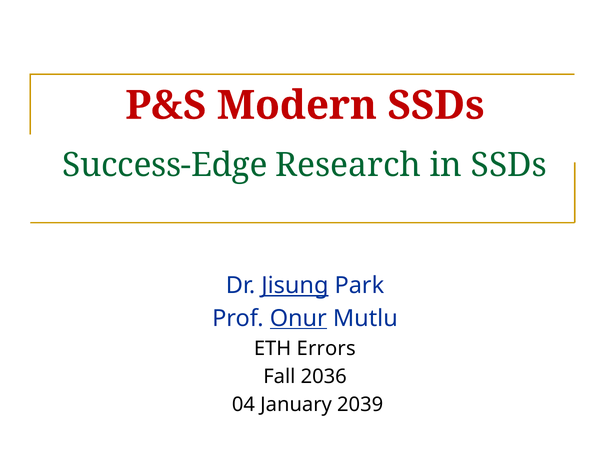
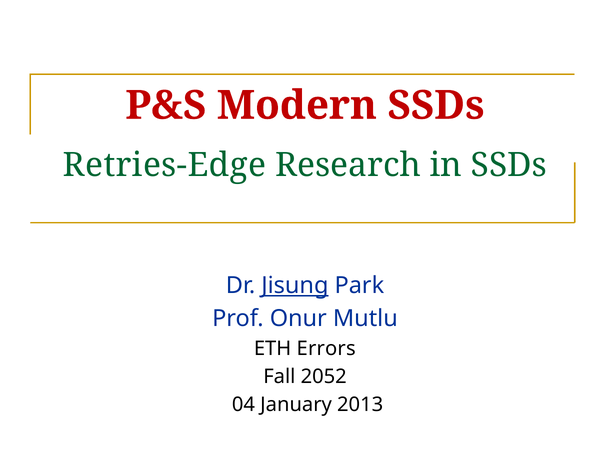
Success-Edge: Success-Edge -> Retries-Edge
Onur underline: present -> none
2036: 2036 -> 2052
2039: 2039 -> 2013
